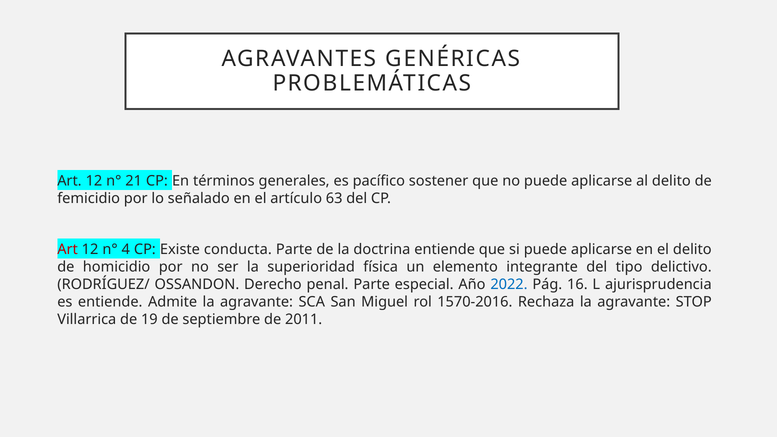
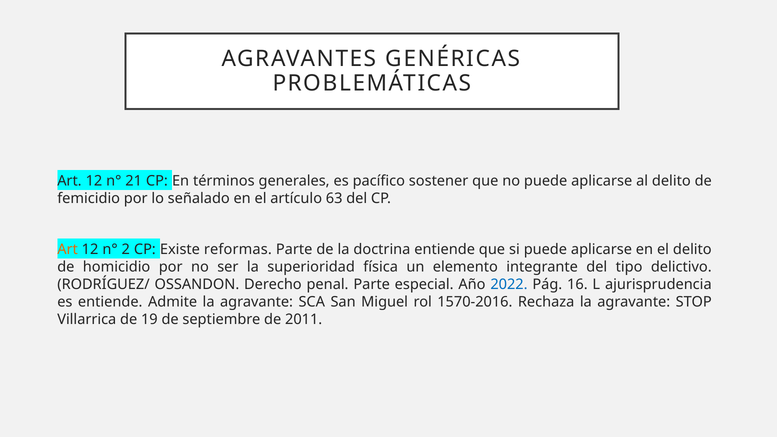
Art at (68, 249) colour: red -> orange
4: 4 -> 2
conducta: conducta -> reformas
